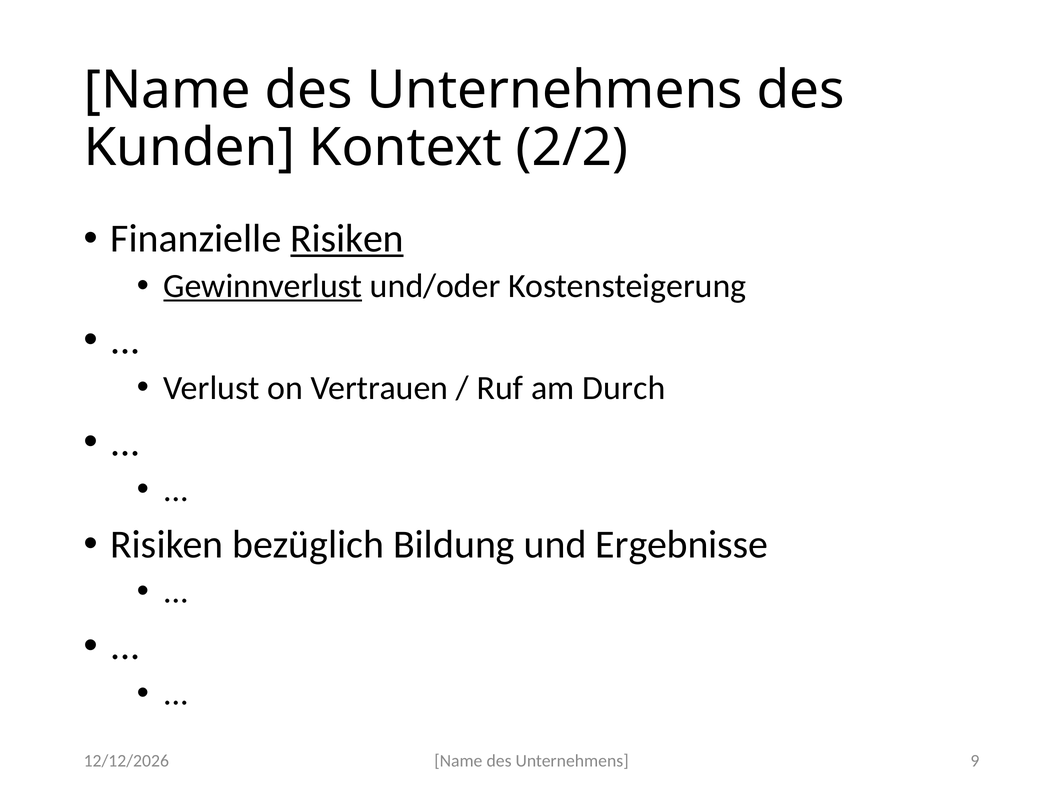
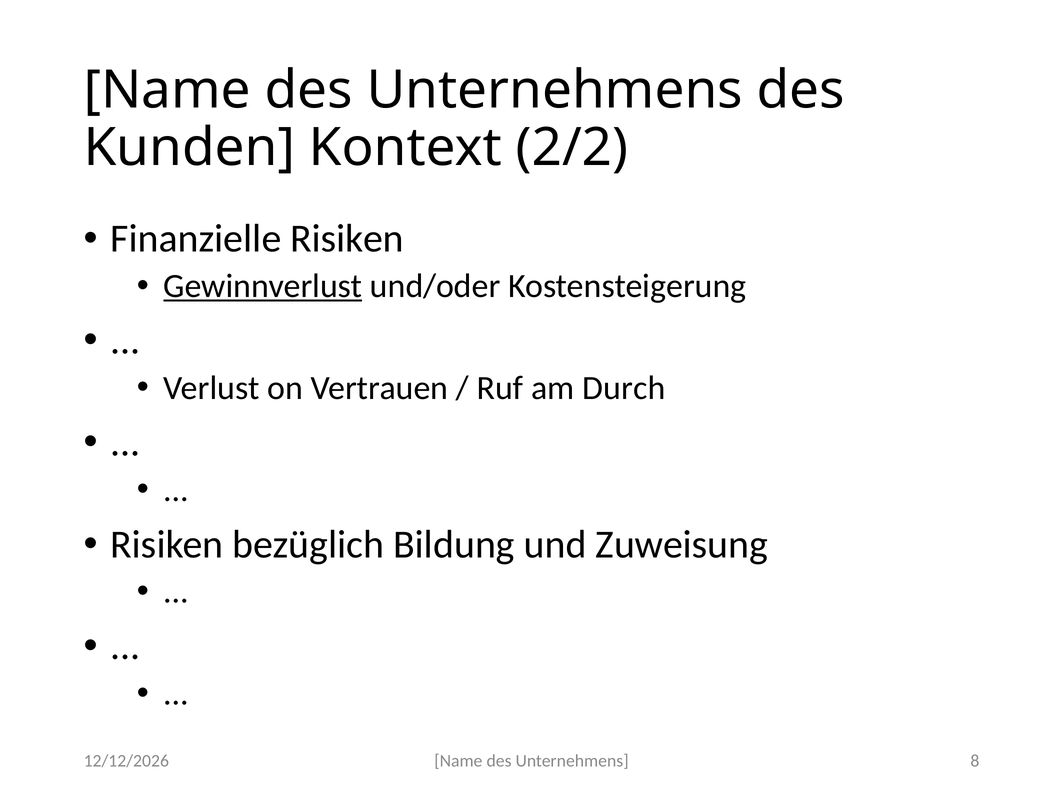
Risiken at (347, 239) underline: present -> none
Ergebnisse: Ergebnisse -> Zuweisung
9: 9 -> 8
